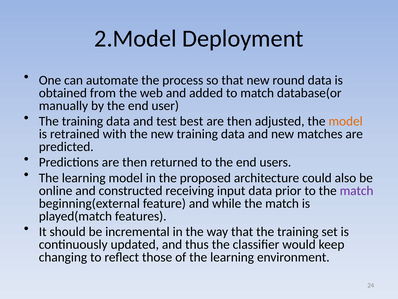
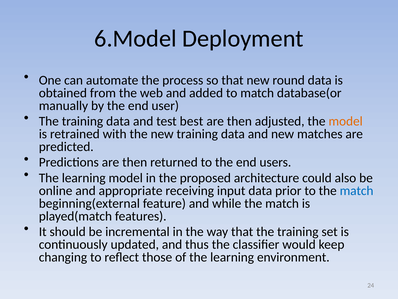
2.Model: 2.Model -> 6.Model
constructed: constructed -> appropriate
match at (357, 190) colour: purple -> blue
